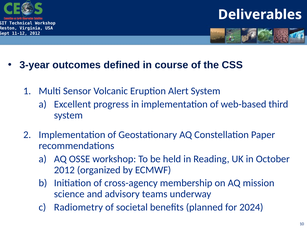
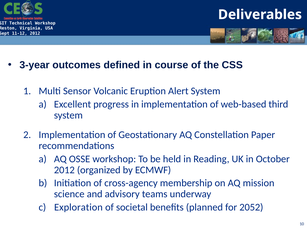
Radiometry: Radiometry -> Exploration
2024: 2024 -> 2052
